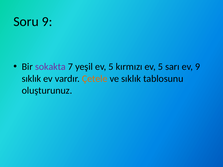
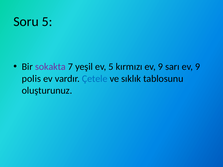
Soru 9: 9 -> 5
kırmızı ev 5: 5 -> 9
sıklık at (31, 79): sıklık -> polis
Çetele colour: orange -> blue
